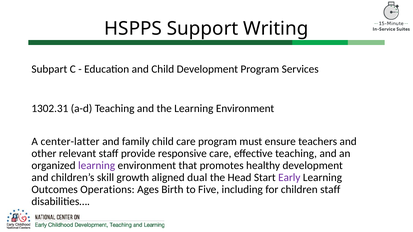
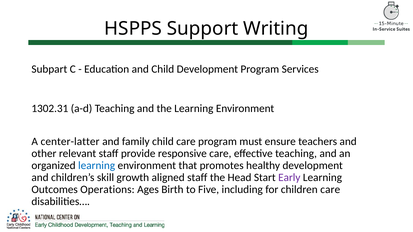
learning at (97, 166) colour: purple -> blue
aligned dual: dual -> staff
children staff: staff -> care
